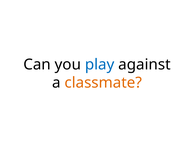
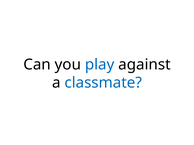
classmate colour: orange -> blue
